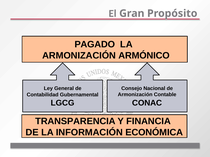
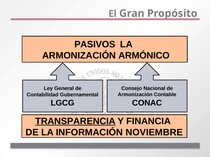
PAGADO: PAGADO -> PASIVOS
TRANSPARENCIA underline: none -> present
ECONÓMICA: ECONÓMICA -> NOVIEMBRE
